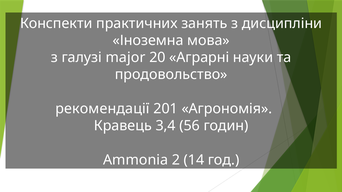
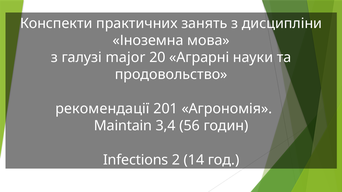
Кравець: Кравець -> Maintain
Ammonia: Ammonia -> Infections
